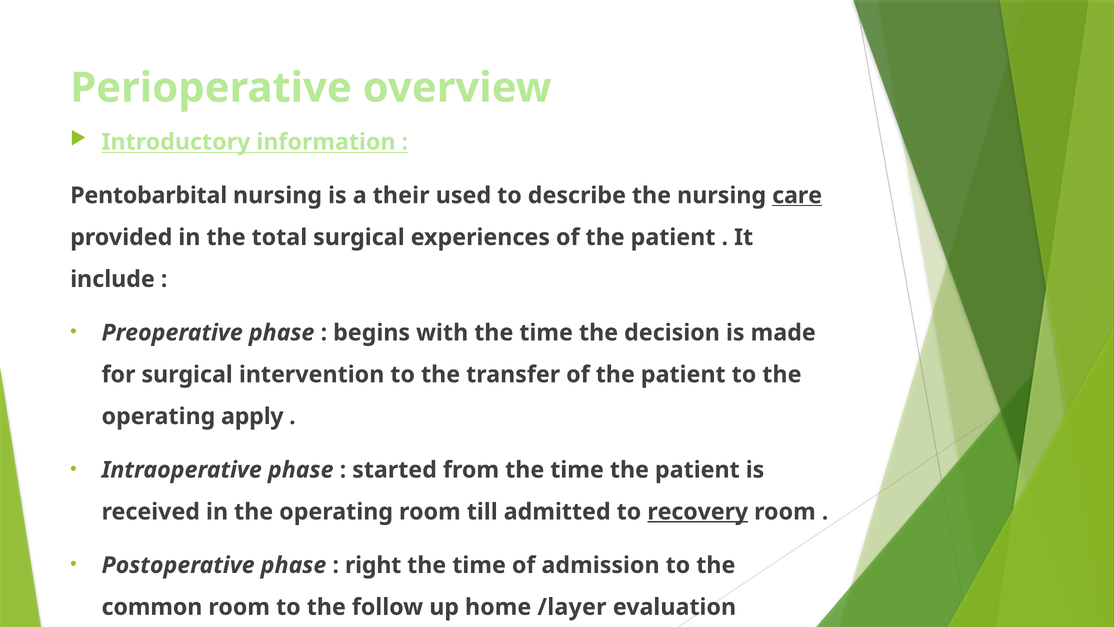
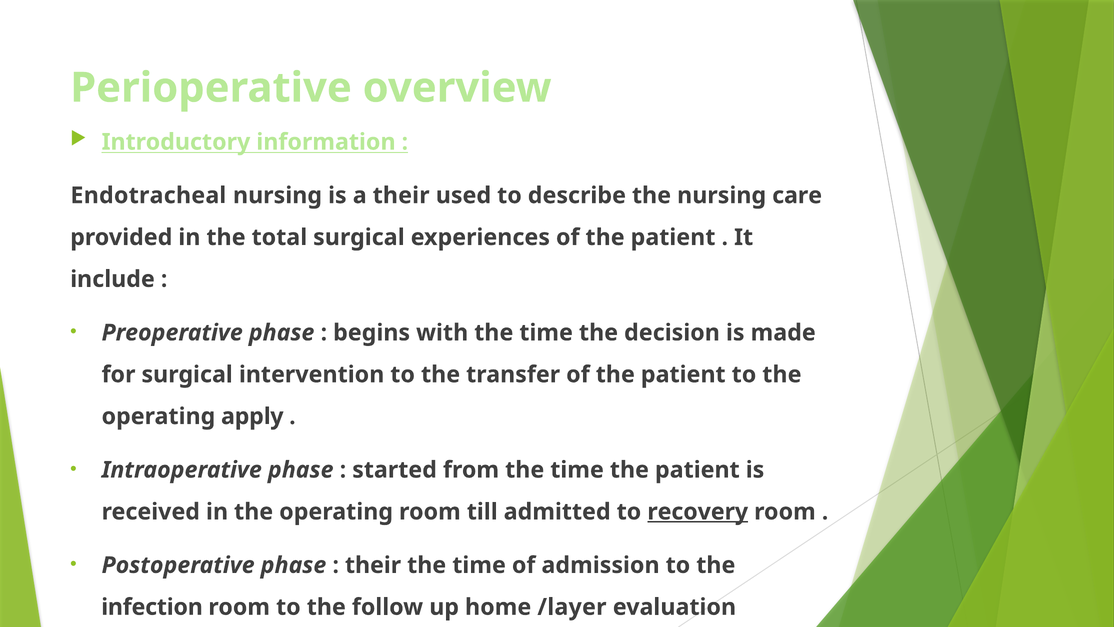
Pentobarbital: Pentobarbital -> Endotracheal
care underline: present -> none
right at (373, 565): right -> their
common: common -> infection
